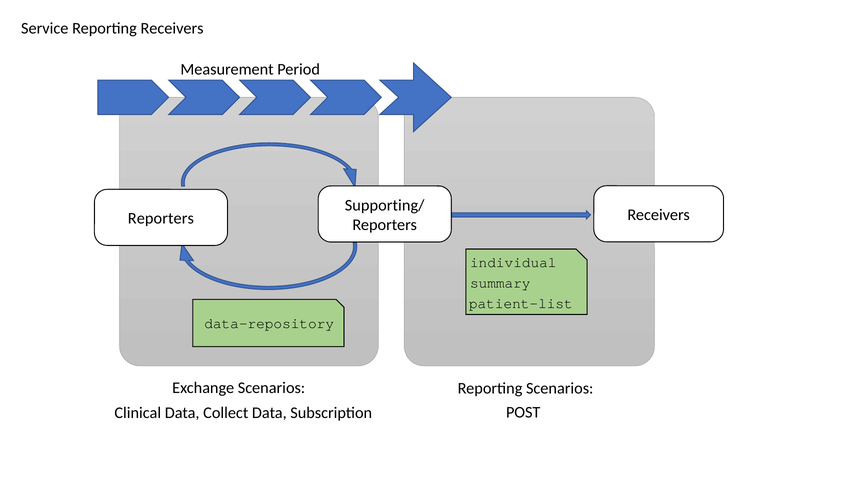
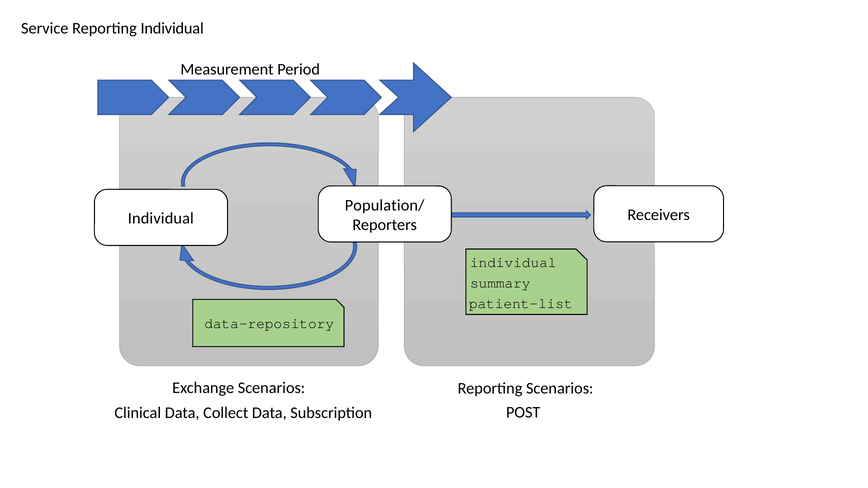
Reporting Receivers: Receivers -> Individual
Supporting/: Supporting/ -> Population/
Reporters at (161, 219): Reporters -> Individual
